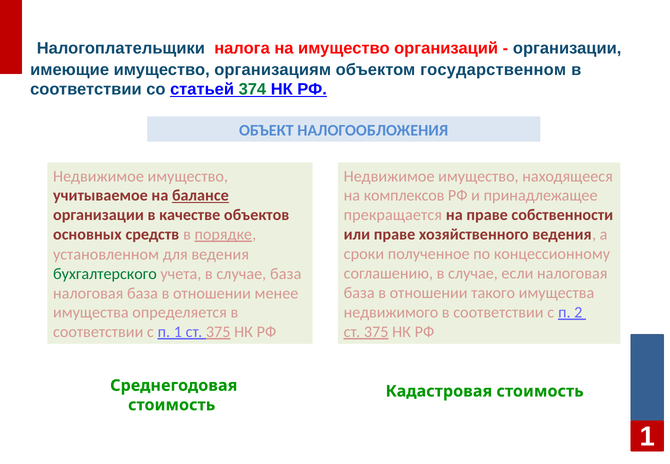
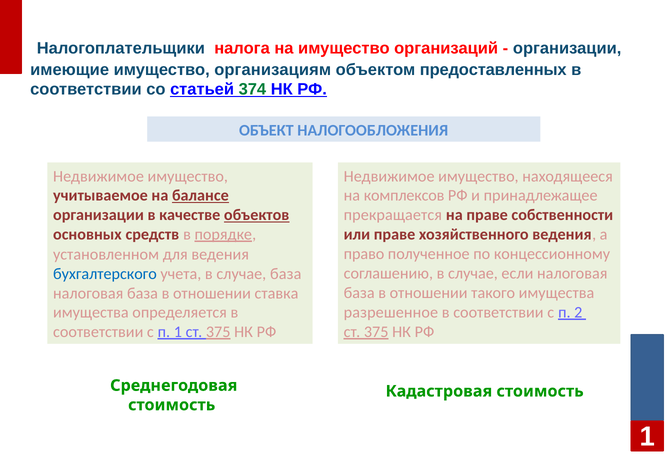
государственном: государственном -> предоставленных
объектов underline: none -> present
сроки: сроки -> право
бухгалтерского colour: green -> blue
менее: менее -> ставка
недвижимого: недвижимого -> разрешенное
